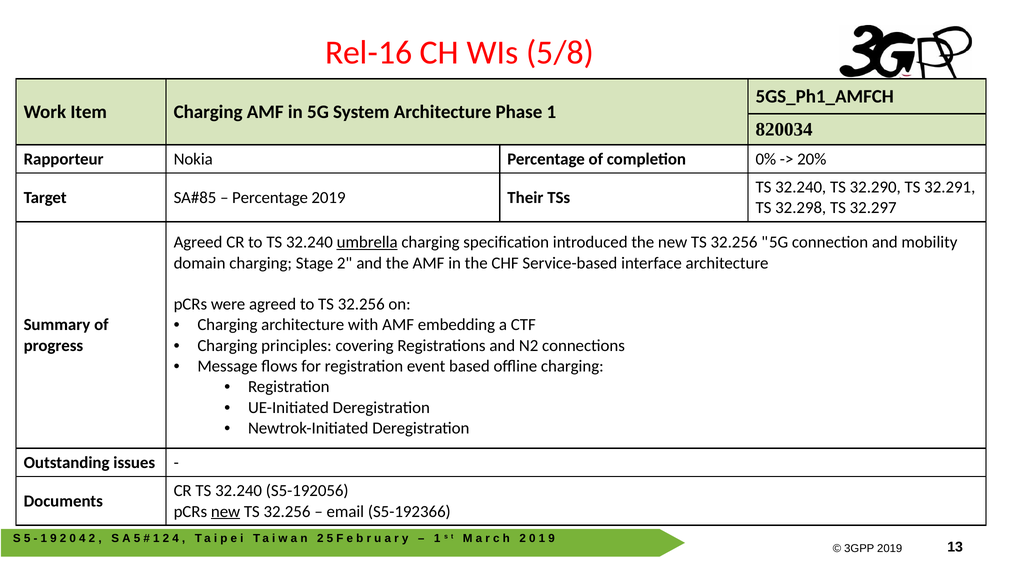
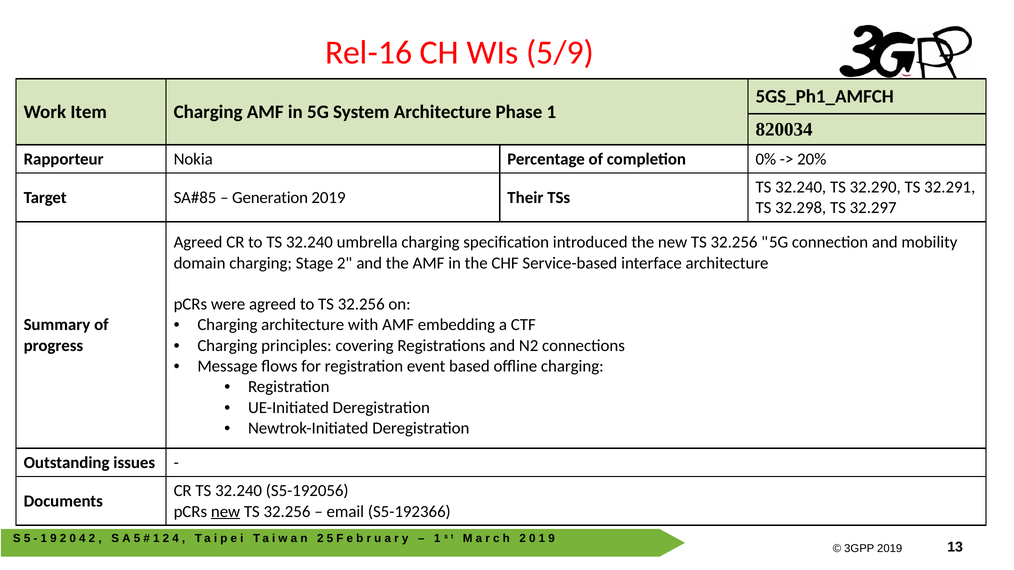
5/8: 5/8 -> 5/9
Percentage at (270, 198): Percentage -> Generation
umbrella underline: present -> none
